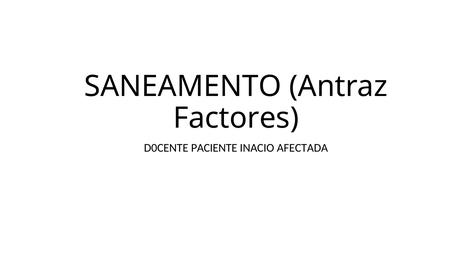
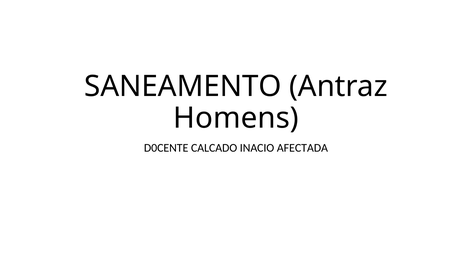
Factores: Factores -> Homens
PACIENTE: PACIENTE -> CALCADO
